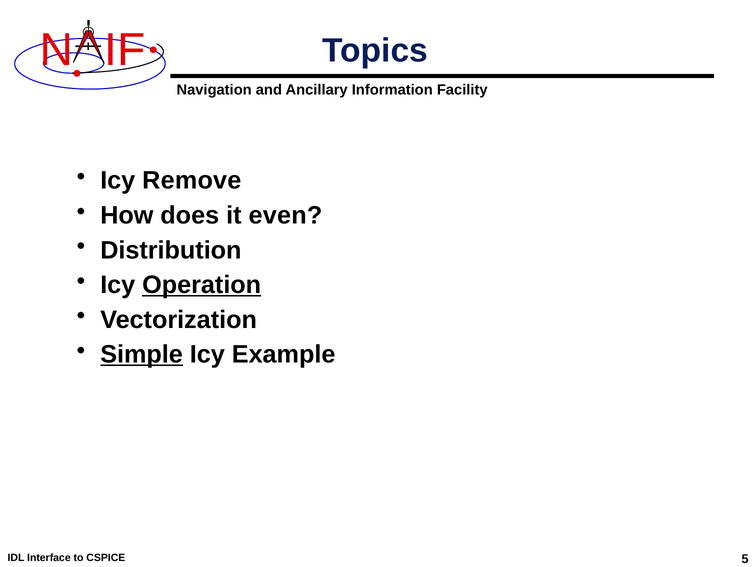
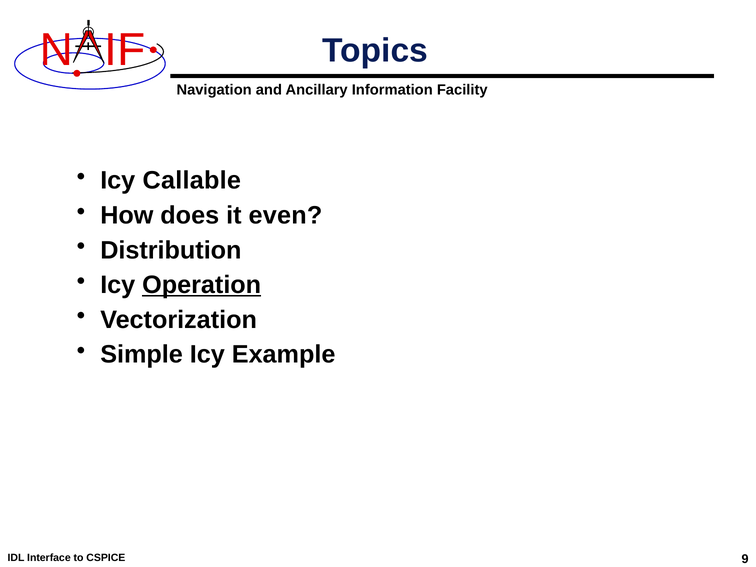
Remove: Remove -> Callable
Simple underline: present -> none
5: 5 -> 9
